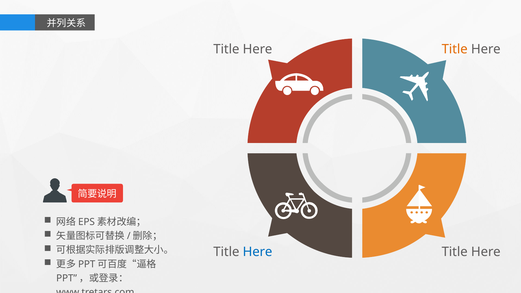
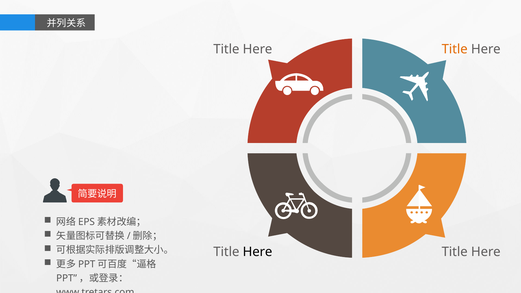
Here at (258, 252) colour: blue -> black
